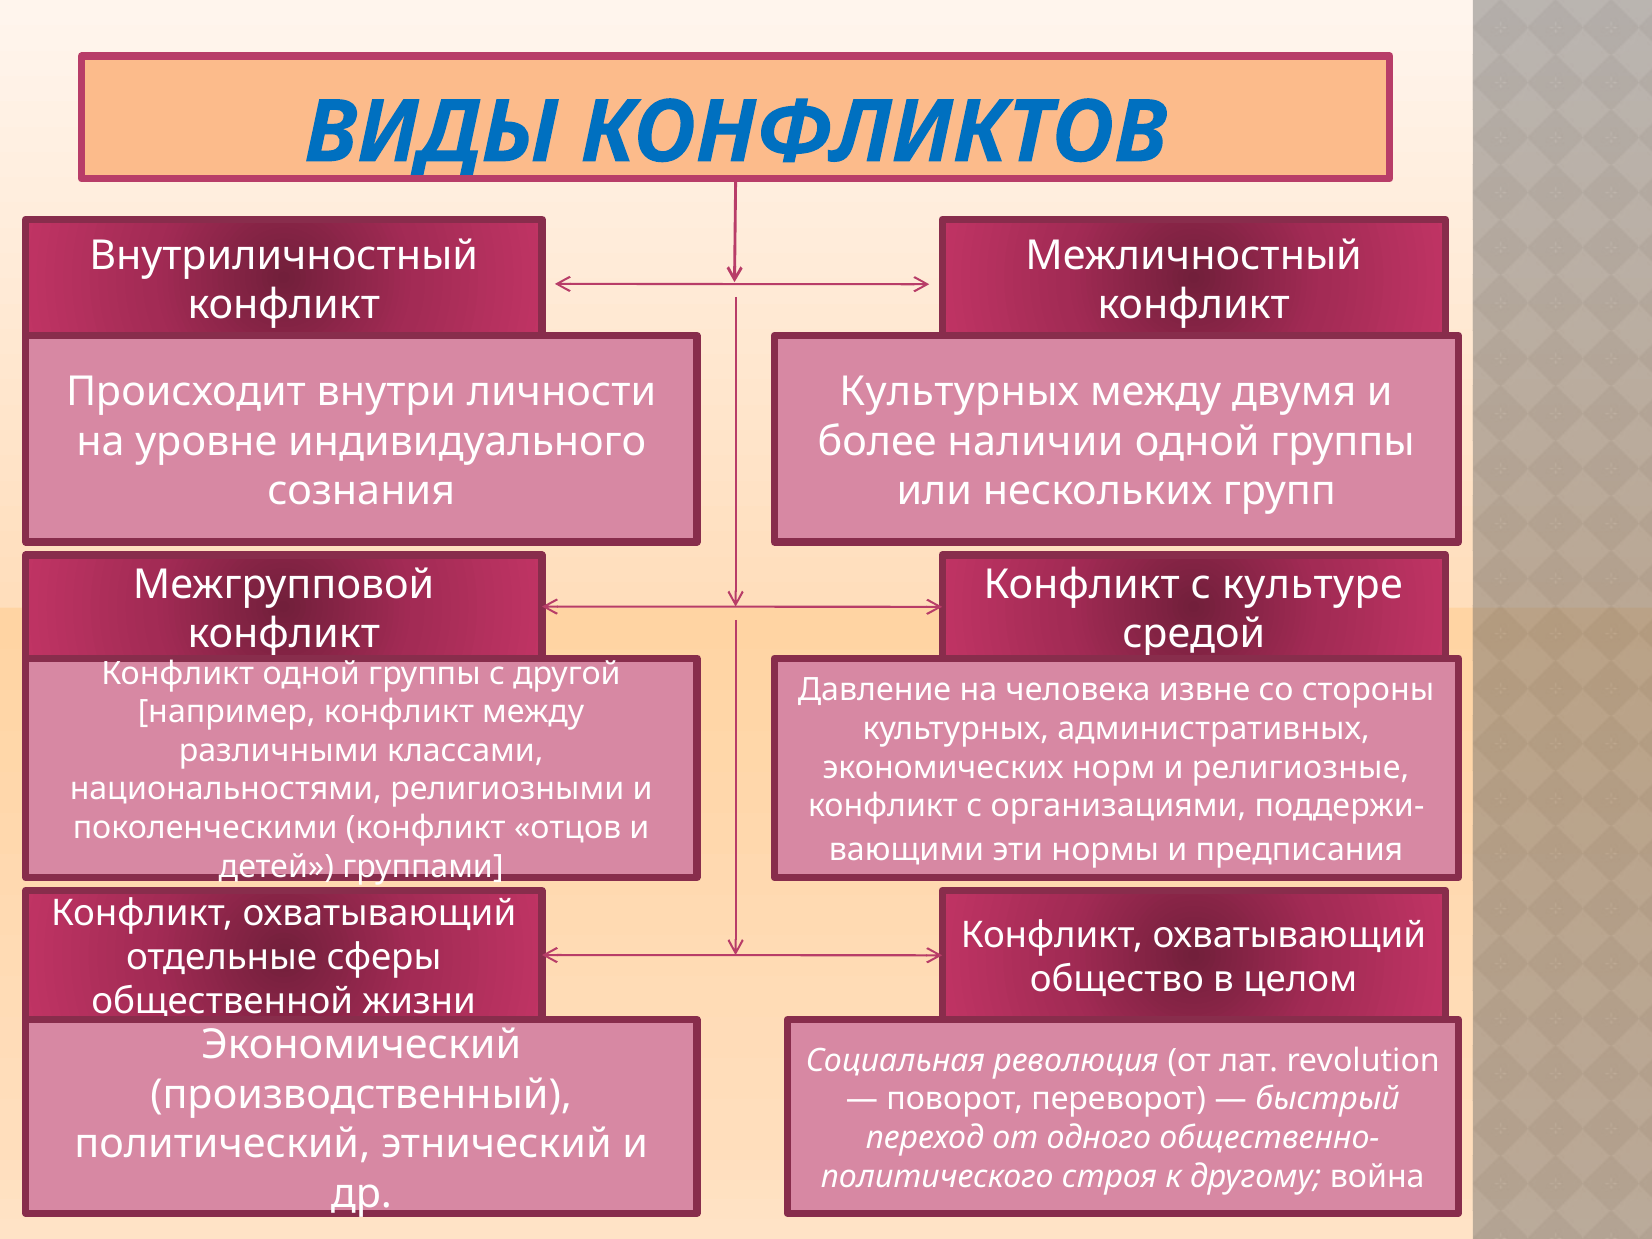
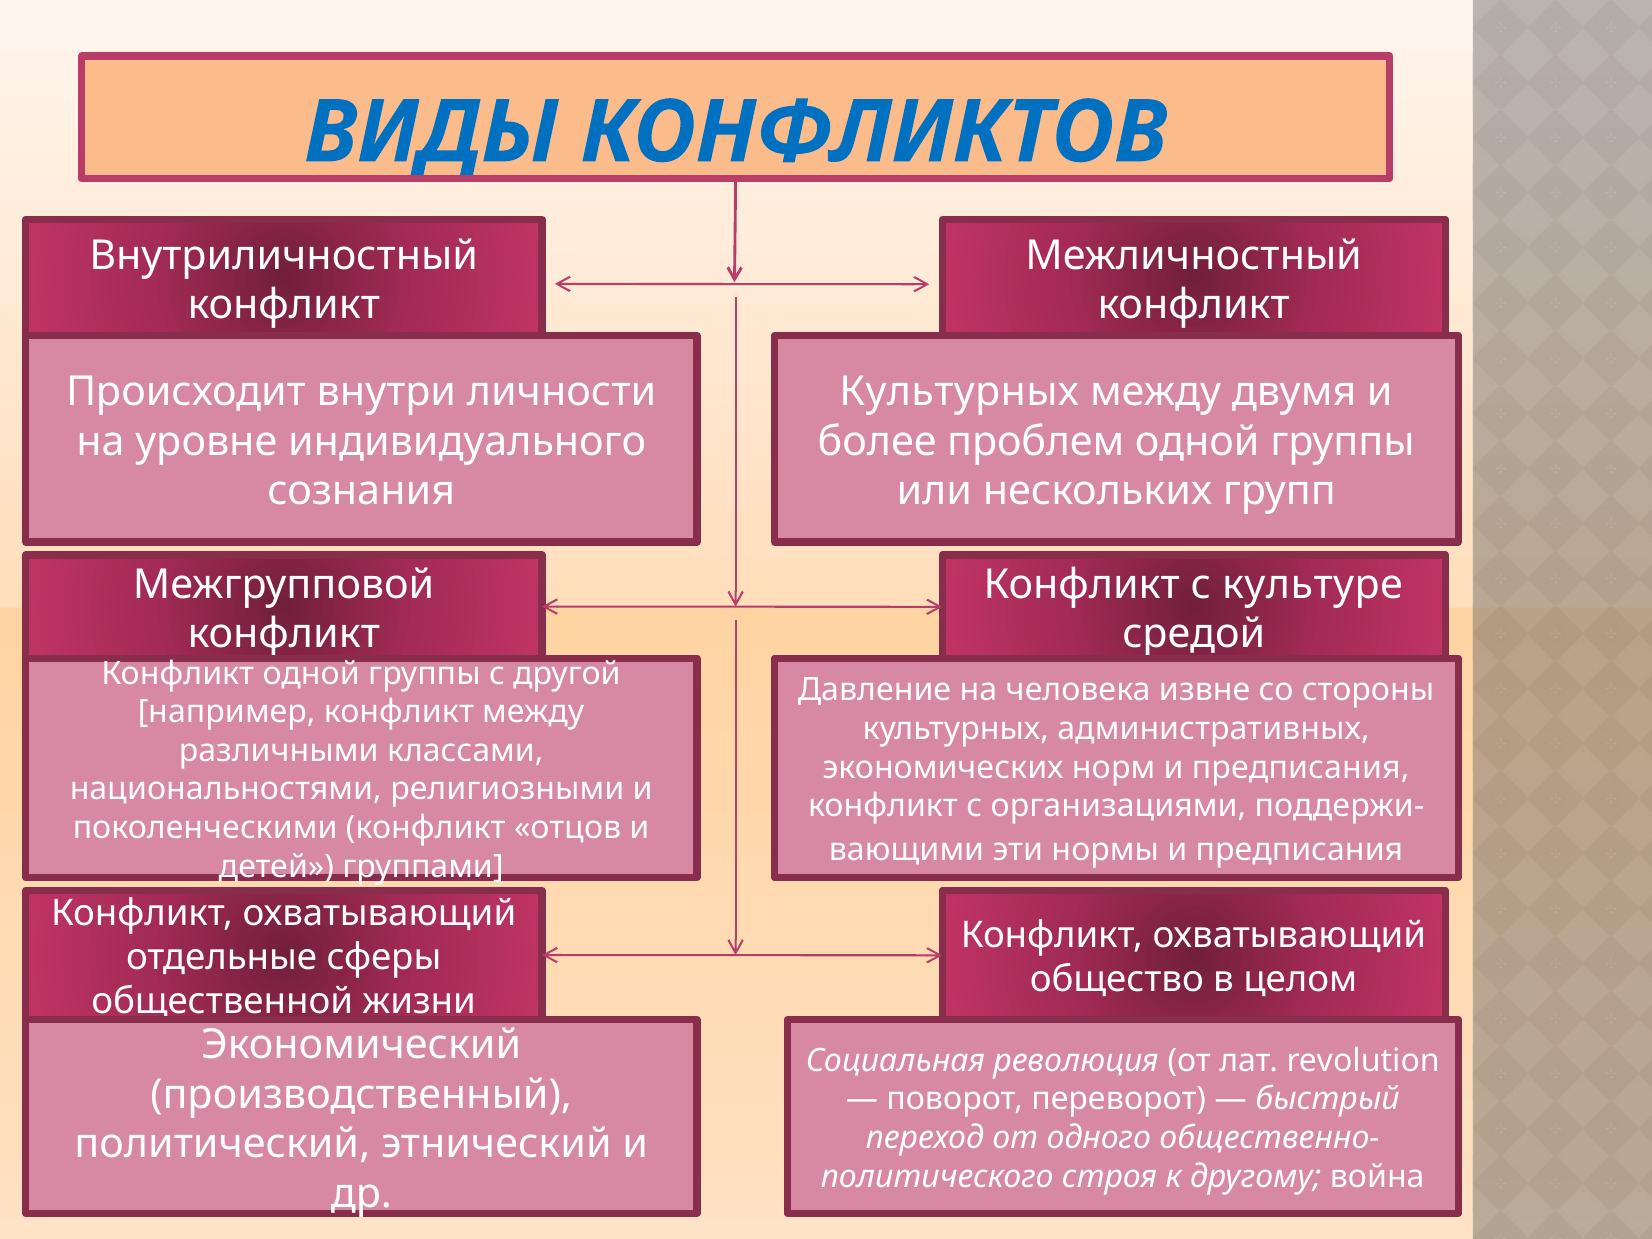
наличии: наличии -> проблем
норм и религиозные: религиозные -> предписания
